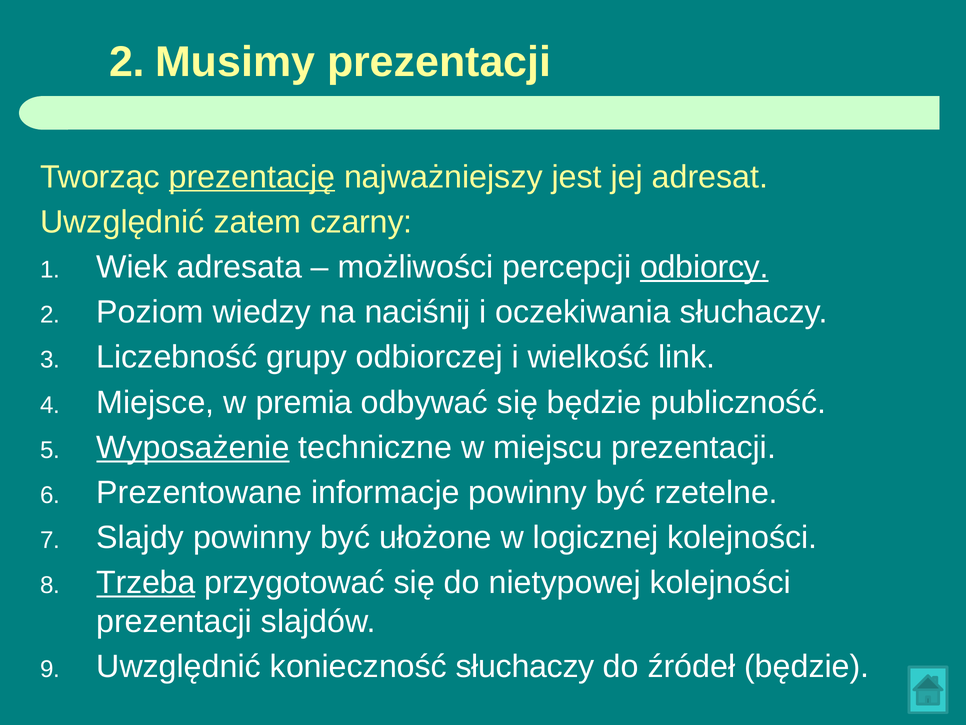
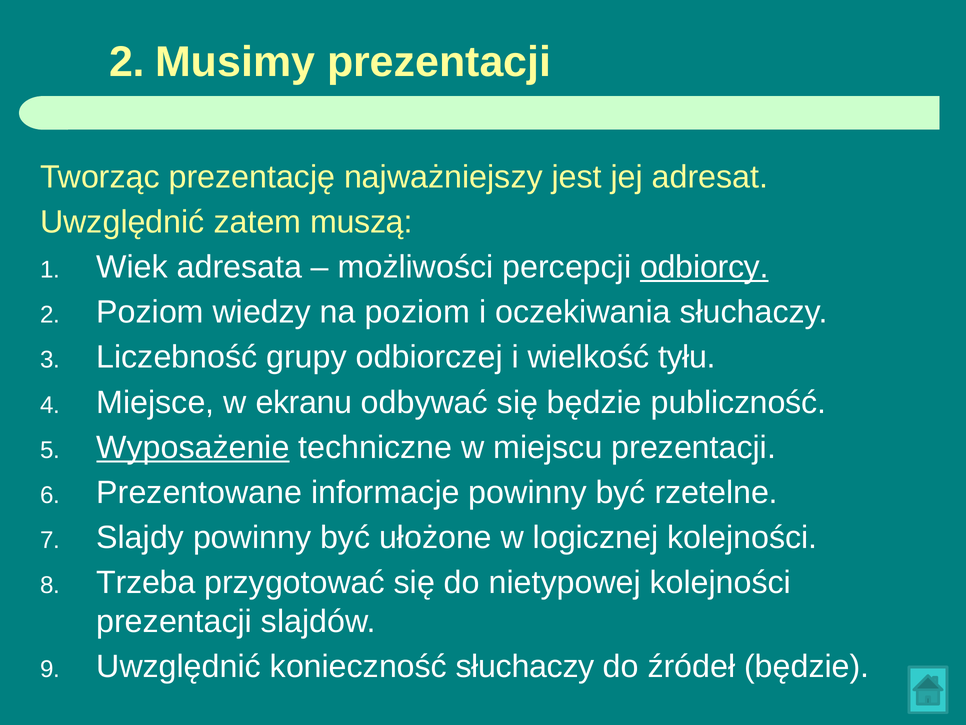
prezentację underline: present -> none
czarny: czarny -> muszą
na naciśnij: naciśnij -> poziom
link: link -> tyłu
premia: premia -> ekranu
Trzeba underline: present -> none
